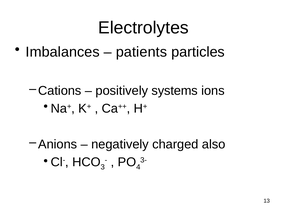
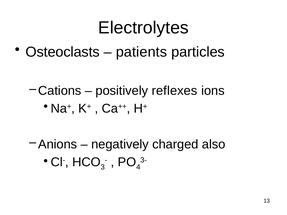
Imbalances: Imbalances -> Osteoclasts
systems: systems -> reflexes
